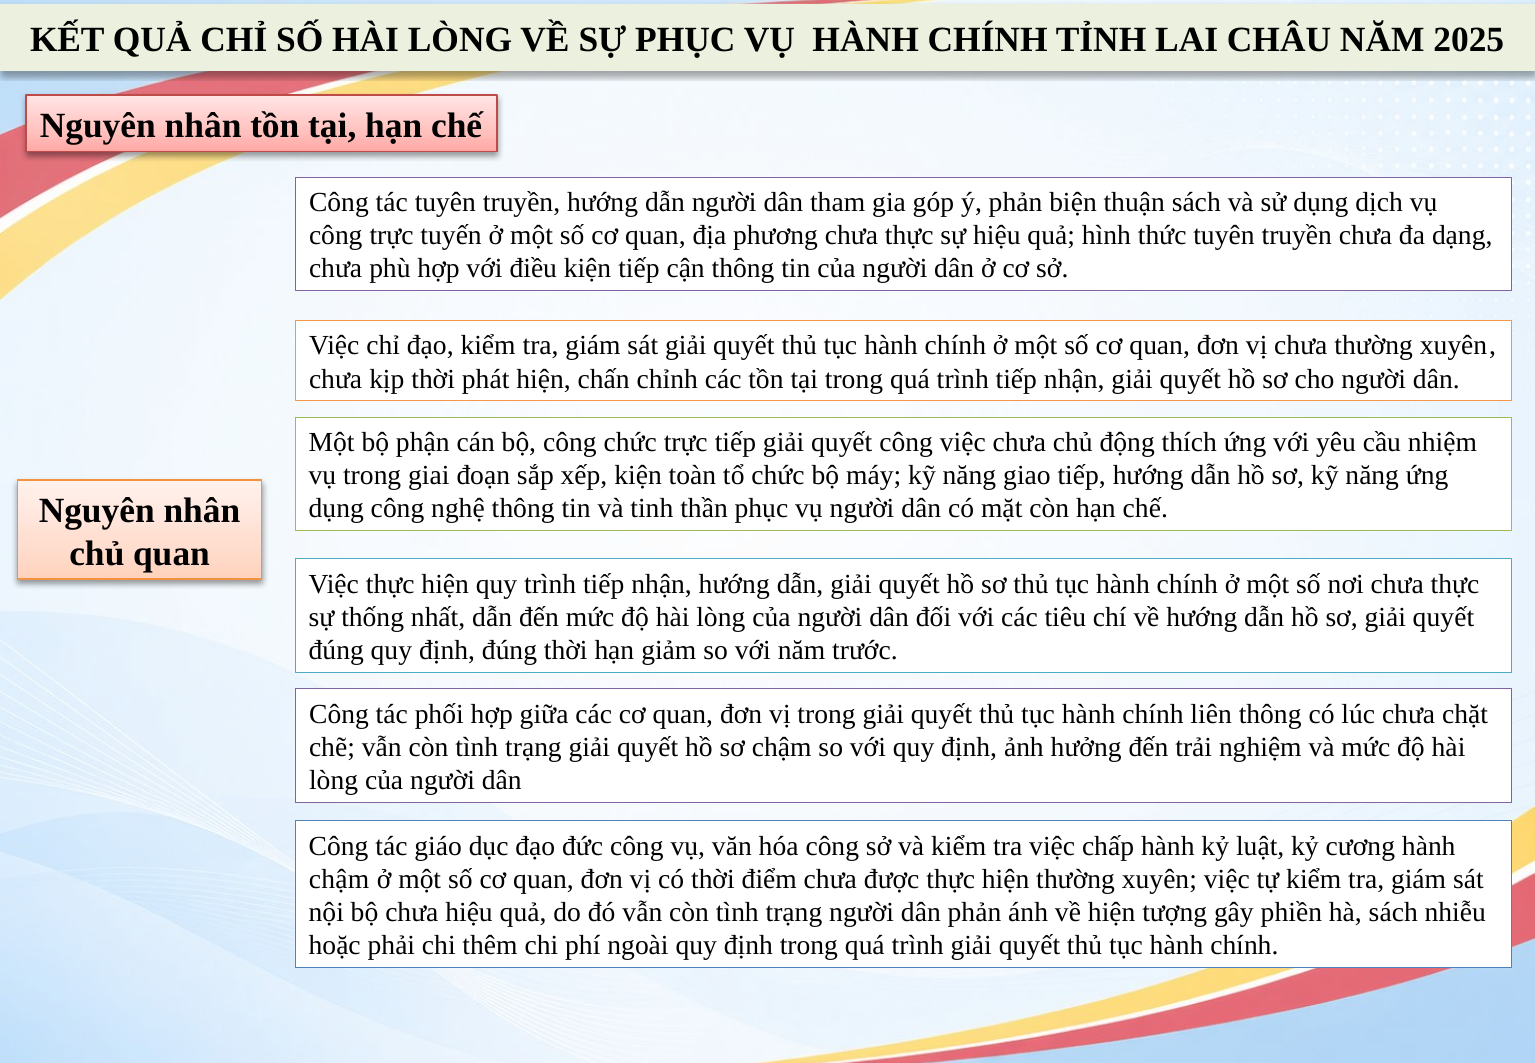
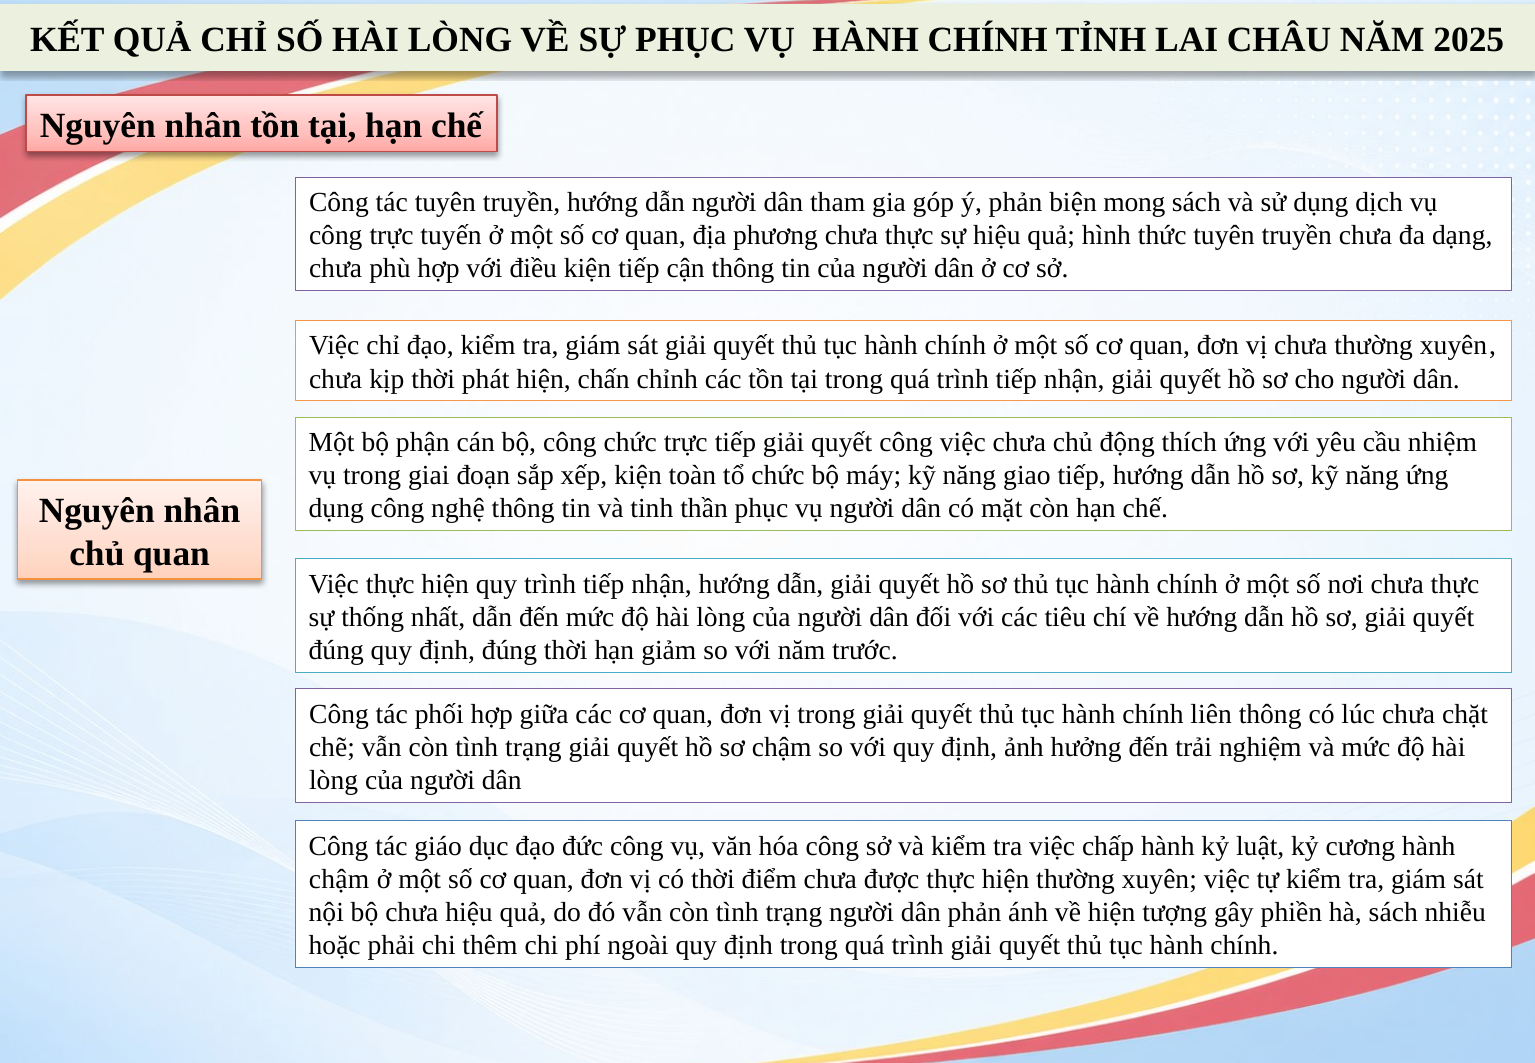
thuận: thuận -> mong
